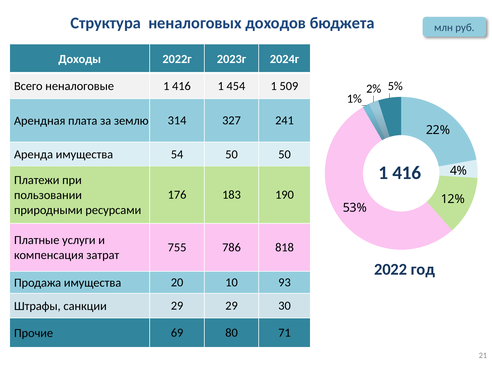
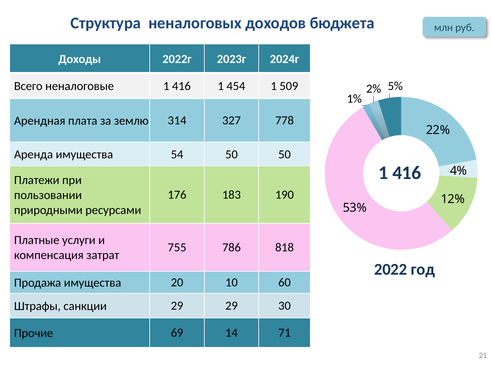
241: 241 -> 778
93: 93 -> 60
80: 80 -> 14
